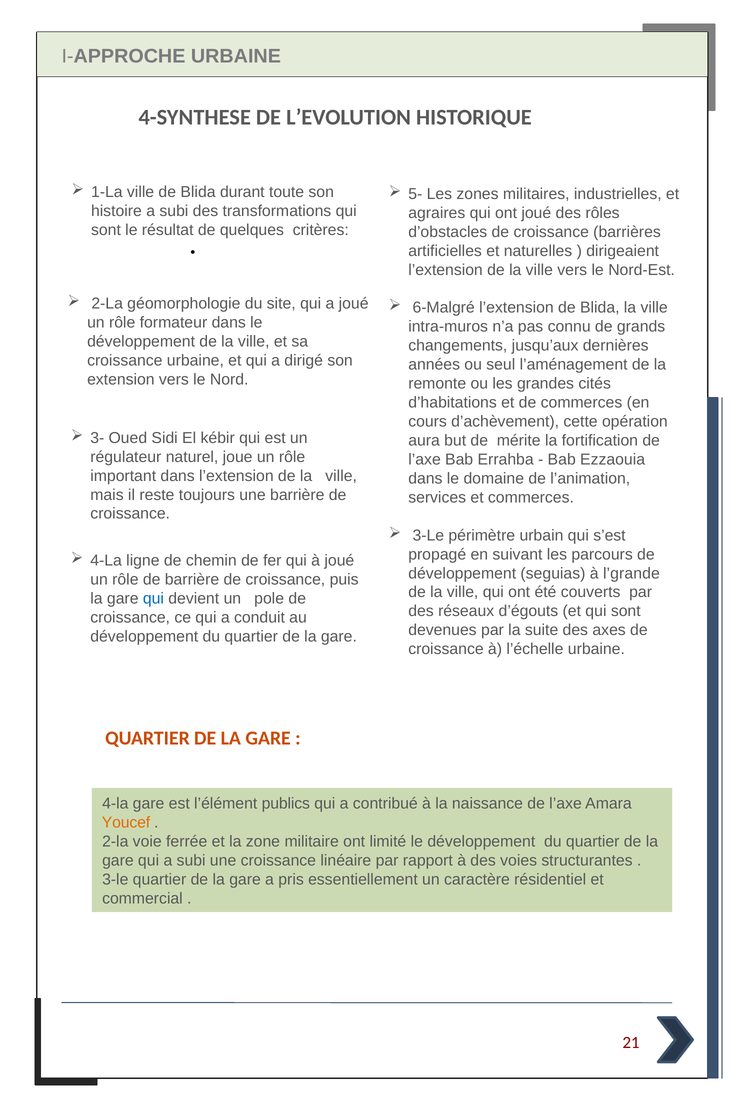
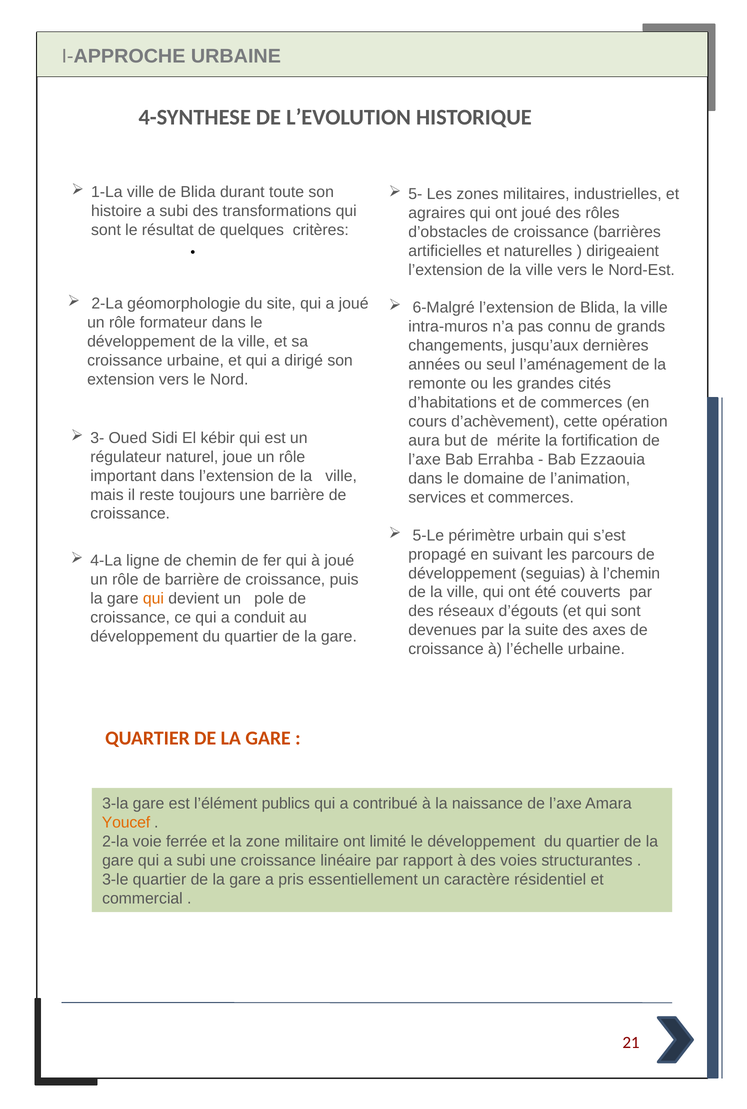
3-Le at (428, 535): 3-Le -> 5-Le
l’grande: l’grande -> l’chemin
qui at (153, 599) colour: blue -> orange
4-la at (115, 804): 4-la -> 3-la
